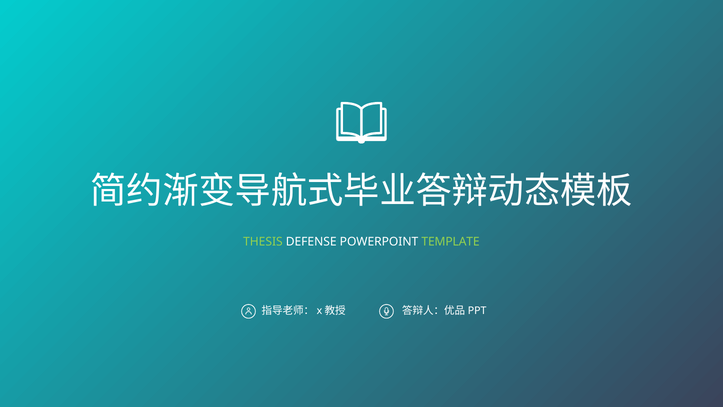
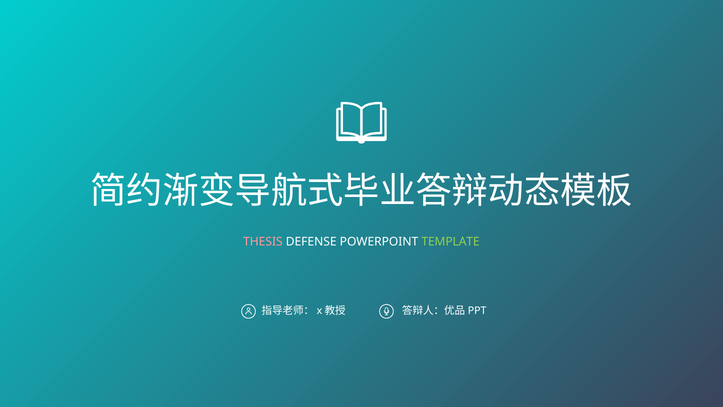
THESIS colour: light green -> pink
